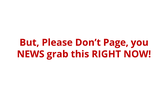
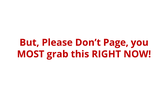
NEWS: NEWS -> MOST
